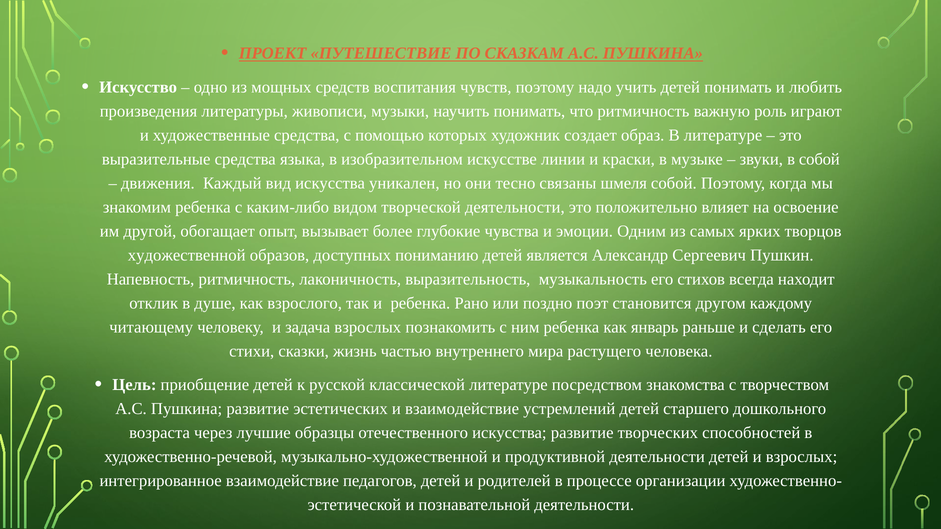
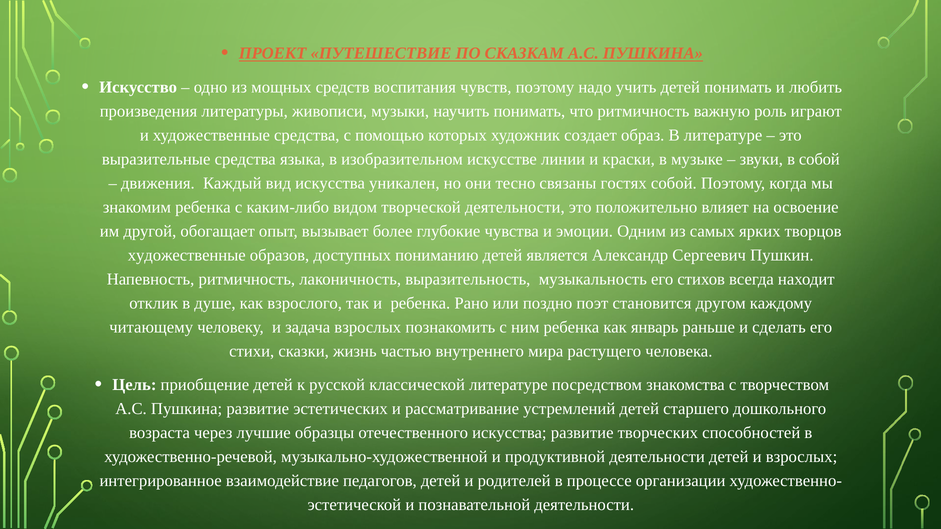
шмеля: шмеля -> гостях
художественной at (187, 255): художественной -> художественные
и взаимодействие: взаимодействие -> рассматривание
